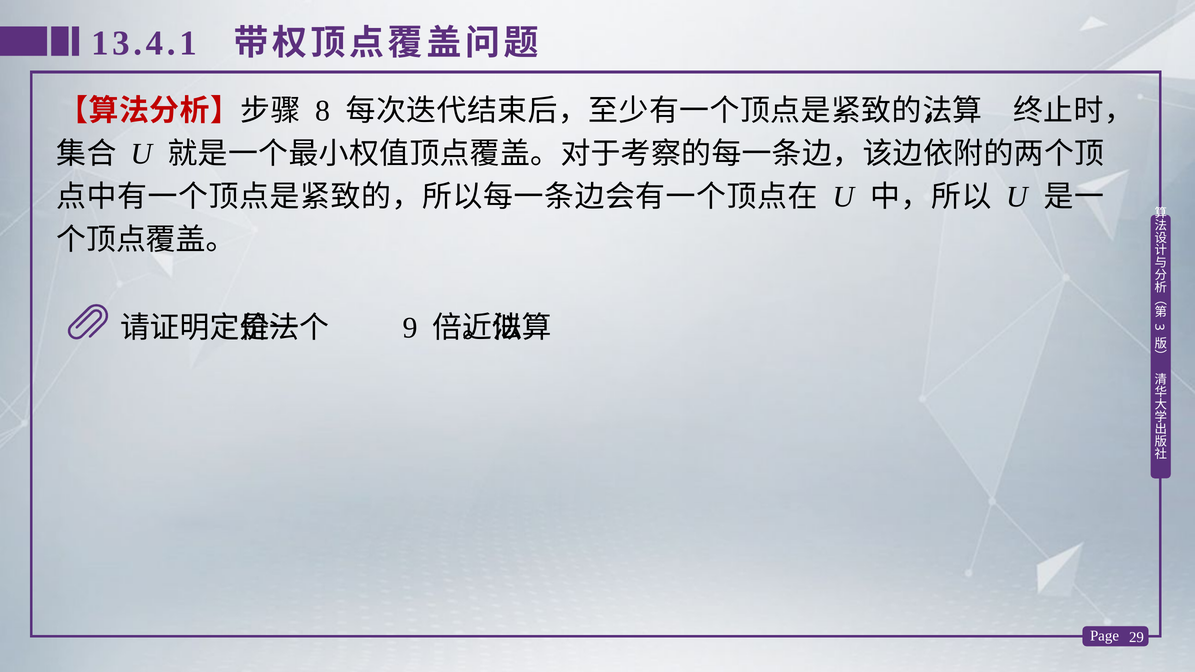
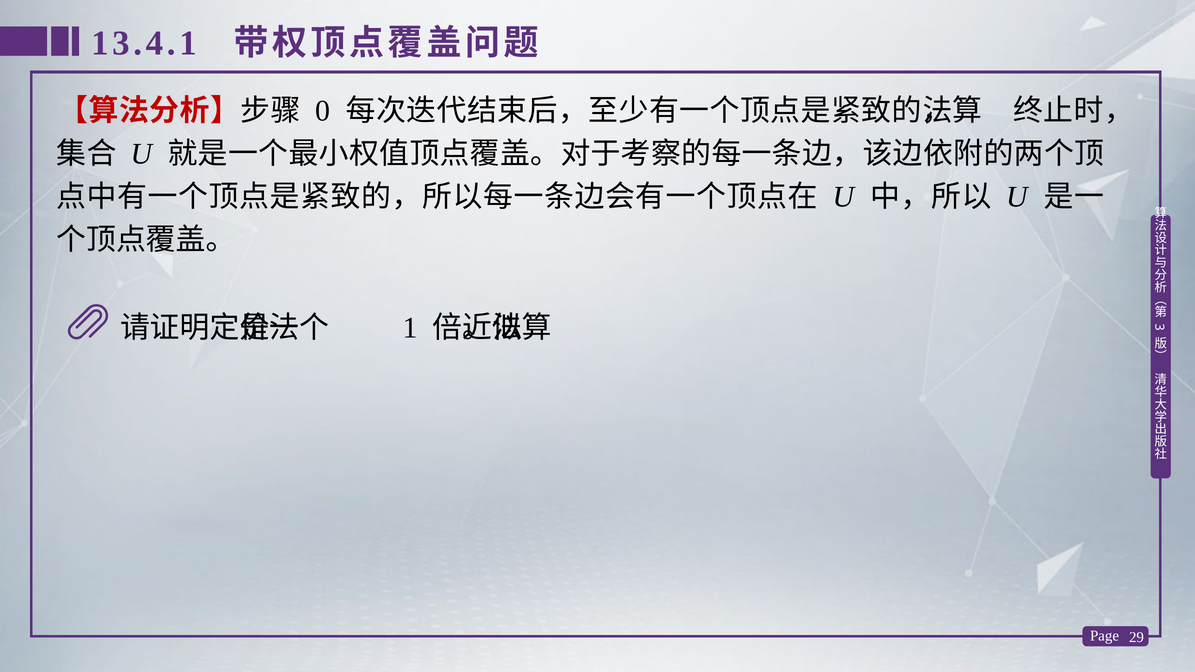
8: 8 -> 0
9: 9 -> 1
